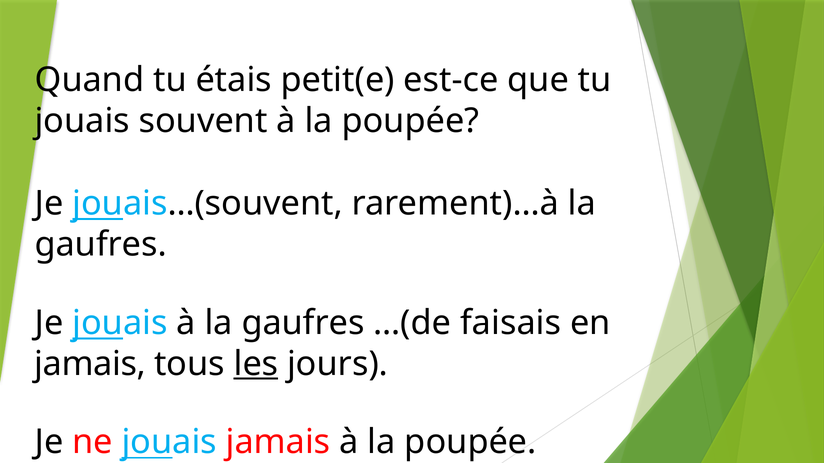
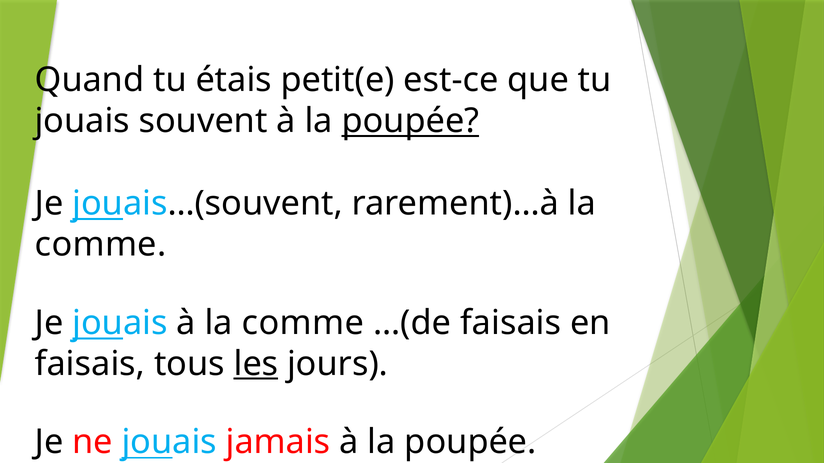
poupée at (410, 121) underline: none -> present
gaufres at (101, 245): gaufres -> comme
à la gaufres: gaufres -> comme
jamais at (90, 364): jamais -> faisais
